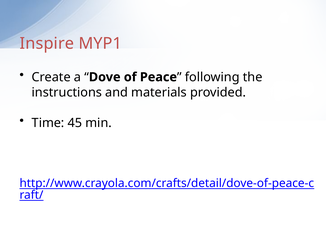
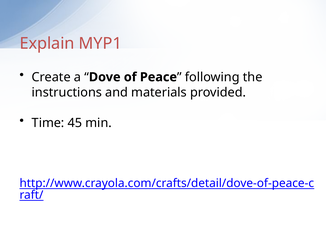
Inspire: Inspire -> Explain
